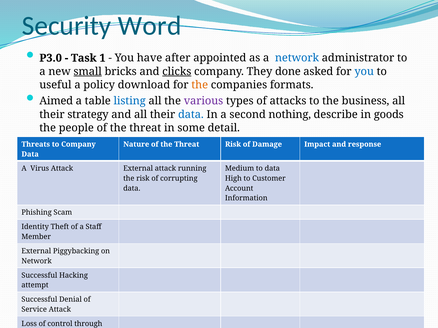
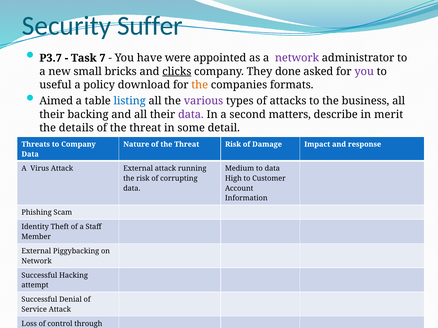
Word: Word -> Suffer
P3.0: P3.0 -> P3.7
1: 1 -> 7
after: after -> were
network at (297, 58) colour: blue -> purple
small underline: present -> none
you at (364, 72) colour: blue -> purple
strategy: strategy -> backing
data at (191, 115) colour: blue -> purple
nothing: nothing -> matters
goods: goods -> merit
people: people -> details
